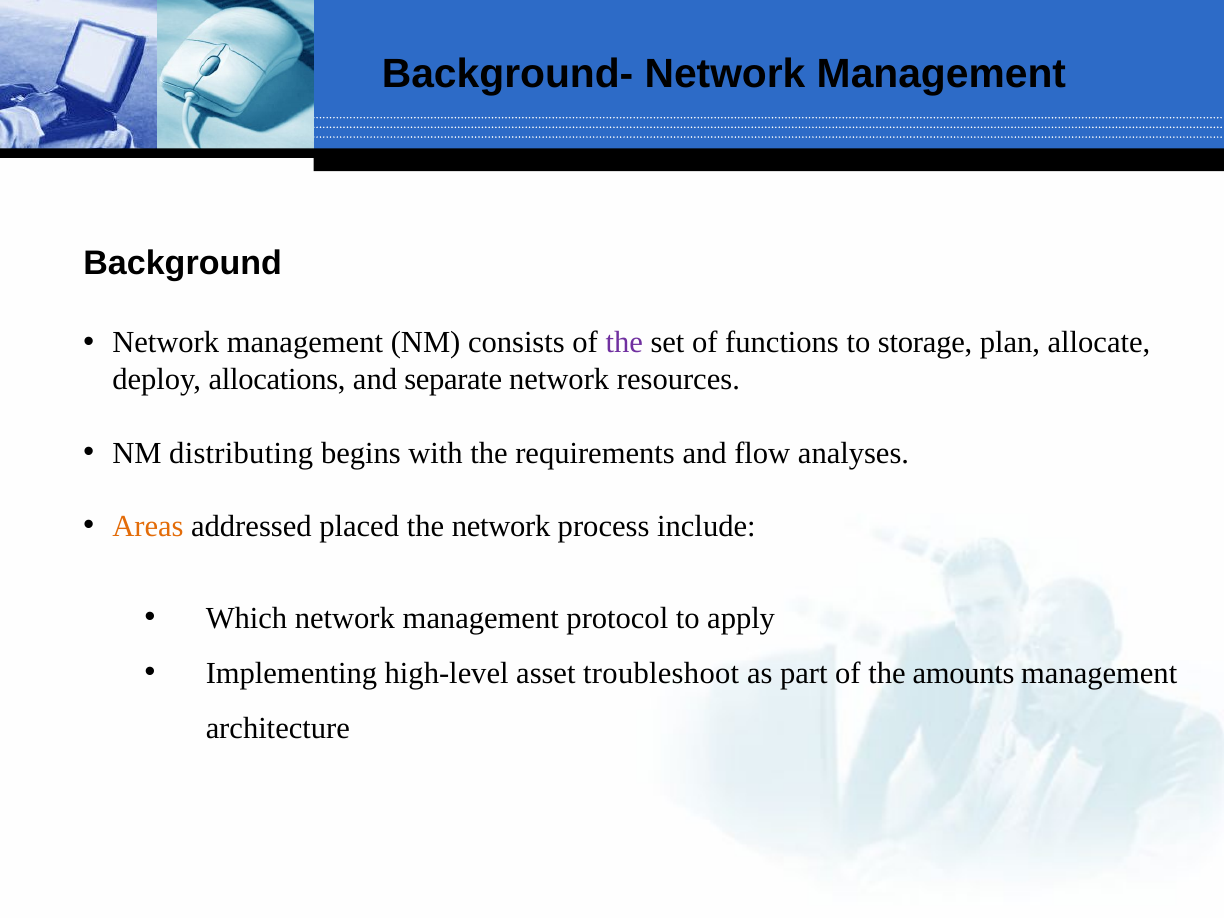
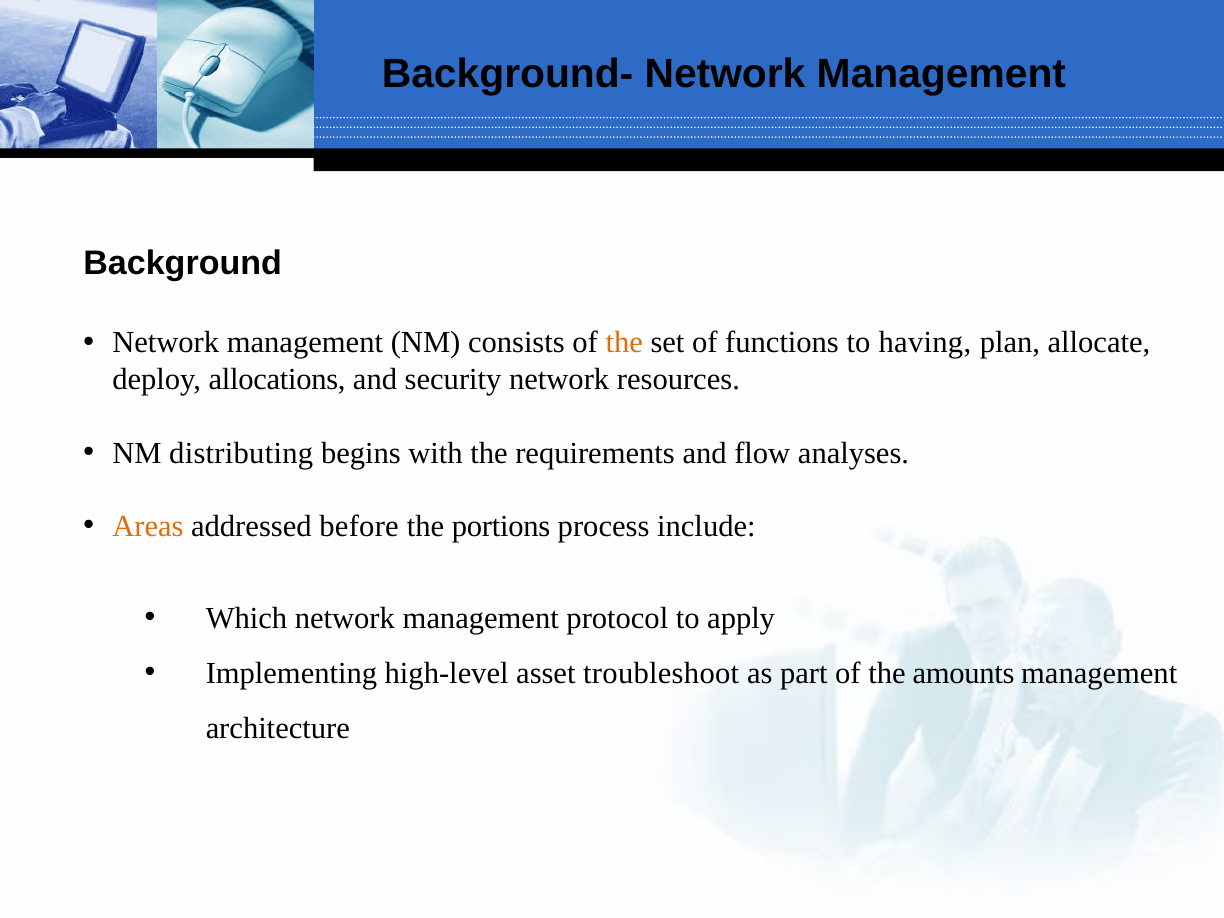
the at (624, 343) colour: purple -> orange
storage: storage -> having
separate: separate -> security
placed: placed -> before
the network: network -> portions
